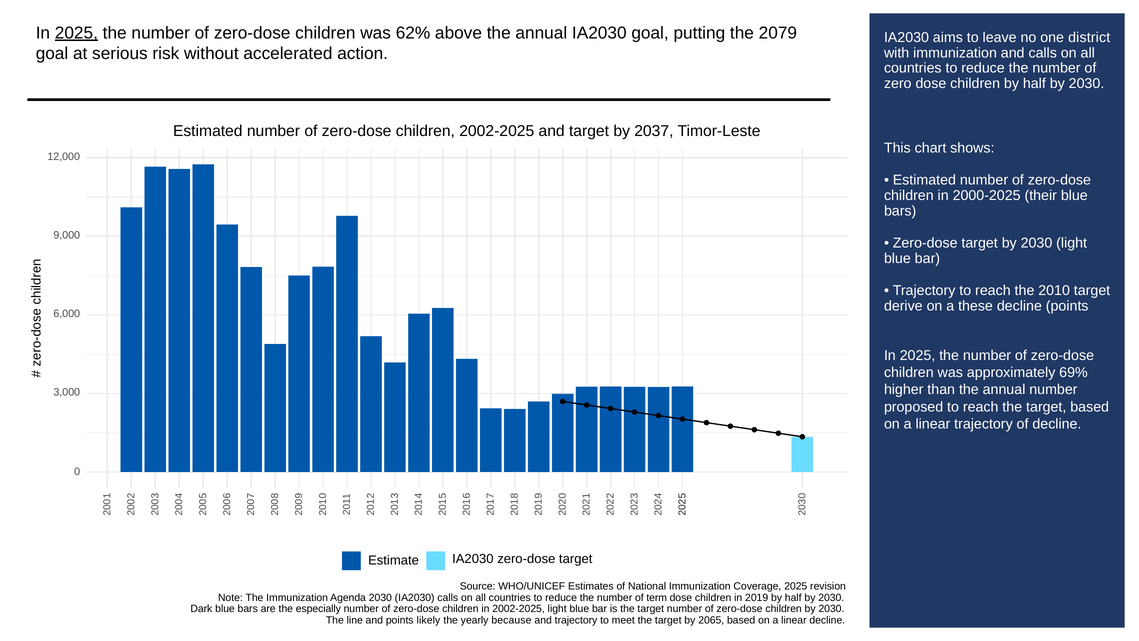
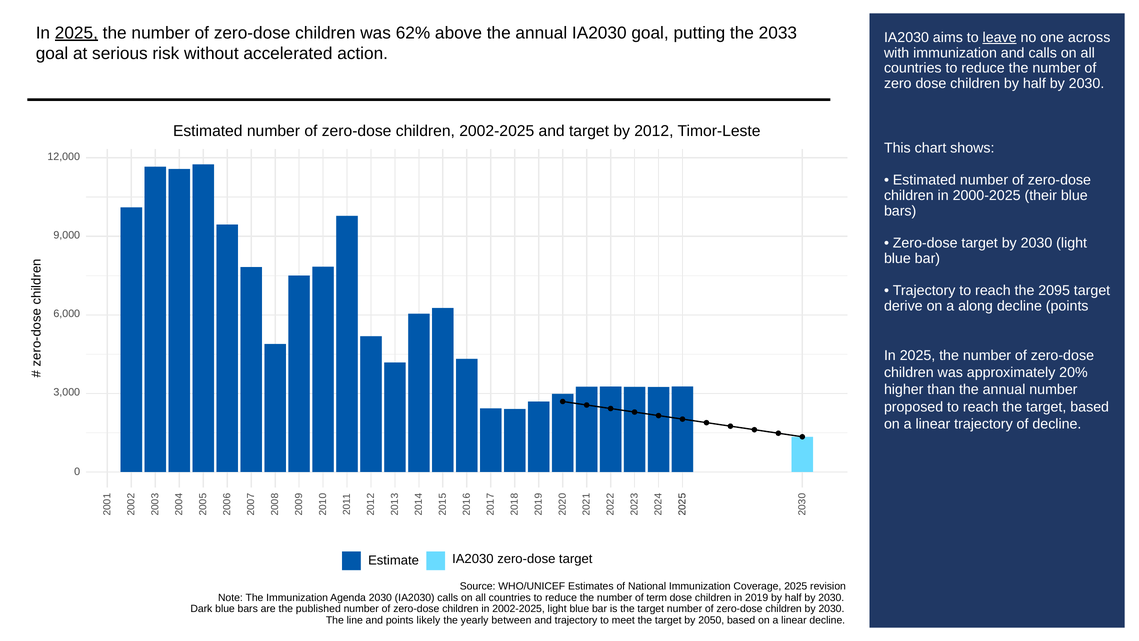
2079: 2079 -> 2033
leave underline: none -> present
district: district -> across
2037: 2037 -> 2012
2010: 2010 -> 2095
these: these -> along
69%: 69% -> 20%
especially: especially -> published
because: because -> between
2065: 2065 -> 2050
